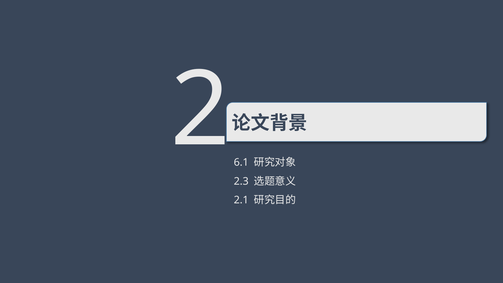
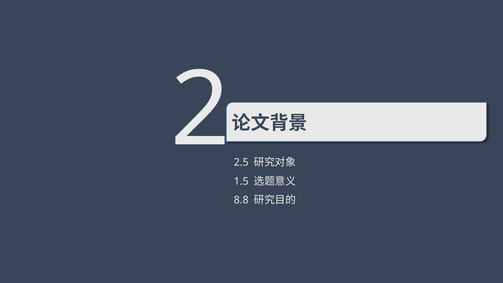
6.1: 6.1 -> 2.5
2.3: 2.3 -> 1.5
2.1: 2.1 -> 8.8
